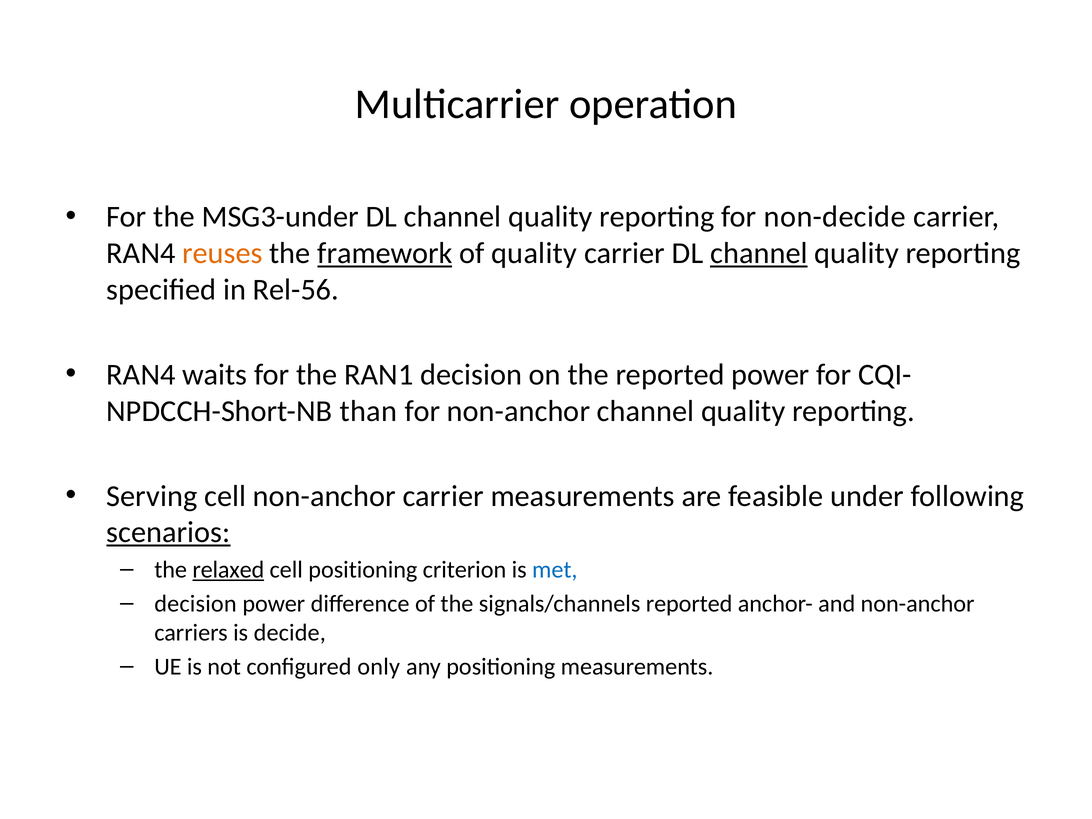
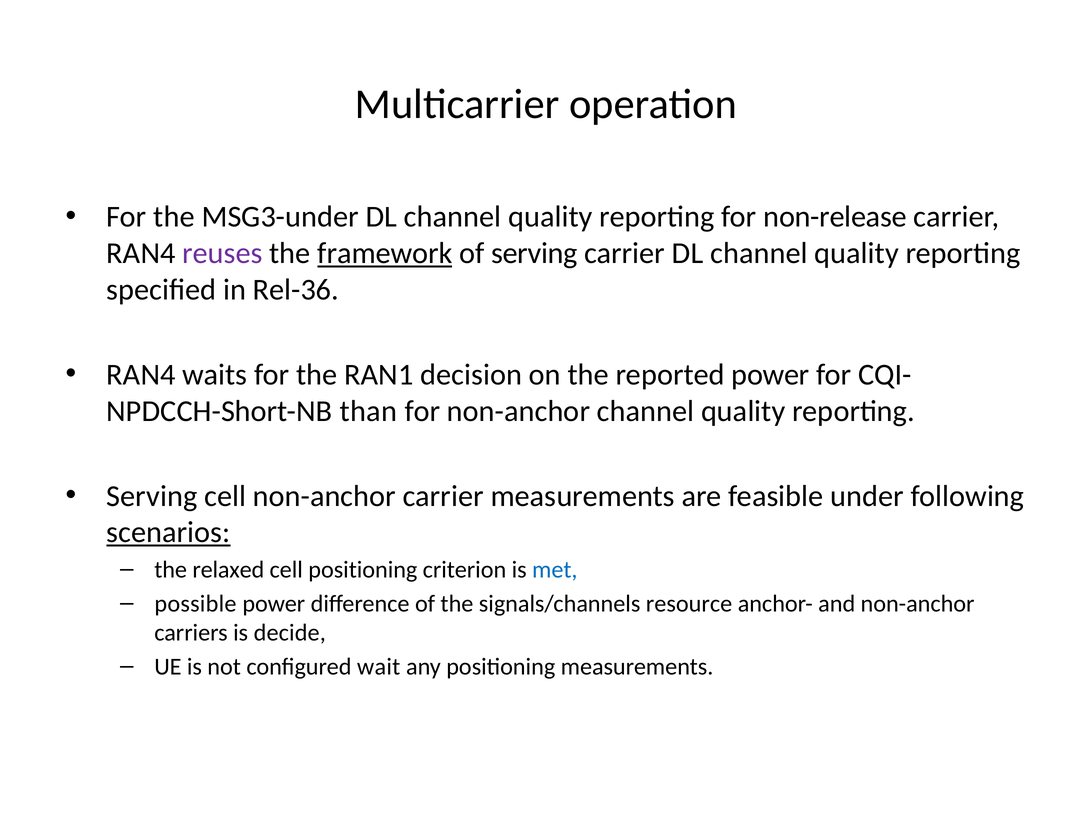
non-decide: non-decide -> non-release
reuses colour: orange -> purple
of quality: quality -> serving
channel at (759, 253) underline: present -> none
Rel-56: Rel-56 -> Rel-36
relaxed underline: present -> none
decision at (195, 604): decision -> possible
signals/channels reported: reported -> resource
only: only -> wait
